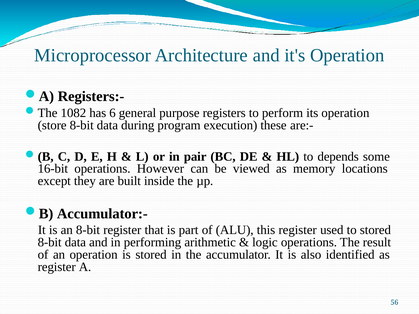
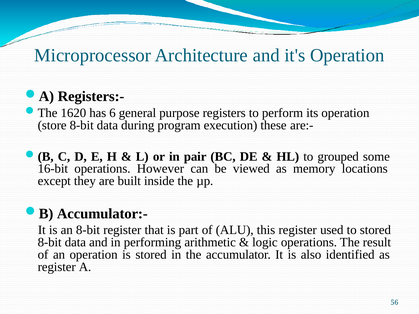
1082: 1082 -> 1620
depends: depends -> grouped
